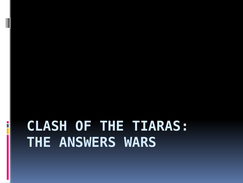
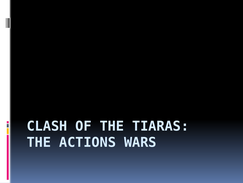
ANSWERS: ANSWERS -> ACTIONS
